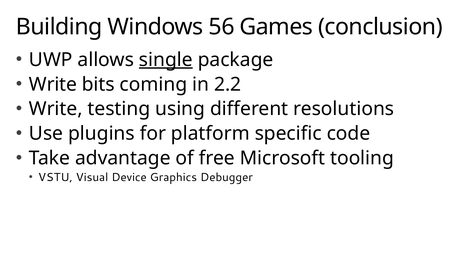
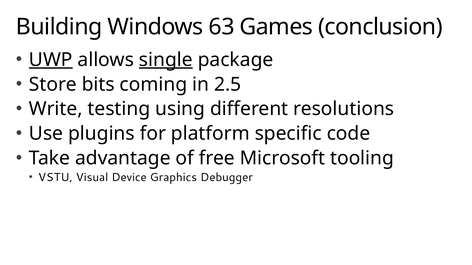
56: 56 -> 63
UWP underline: none -> present
Write at (53, 84): Write -> Store
2.2: 2.2 -> 2.5
